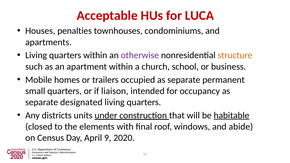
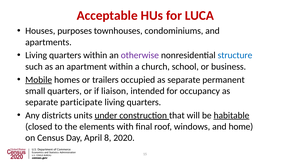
penalties: penalties -> purposes
structure colour: orange -> blue
Mobile underline: none -> present
designated: designated -> participate
abide: abide -> home
9: 9 -> 8
